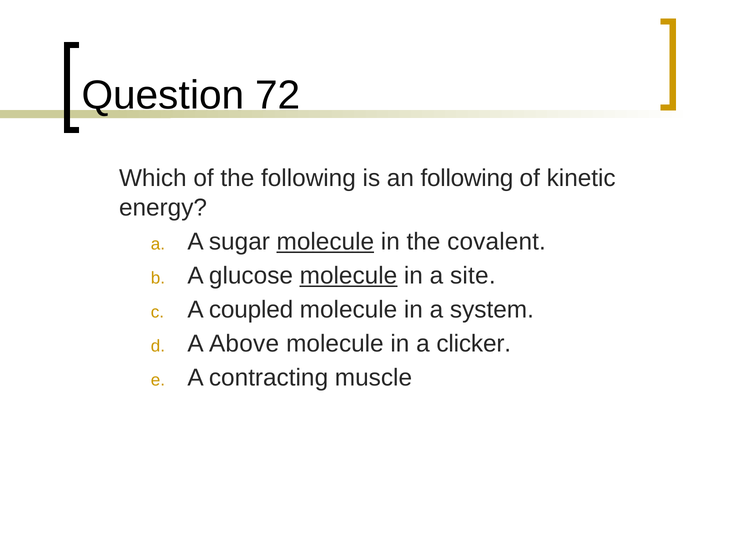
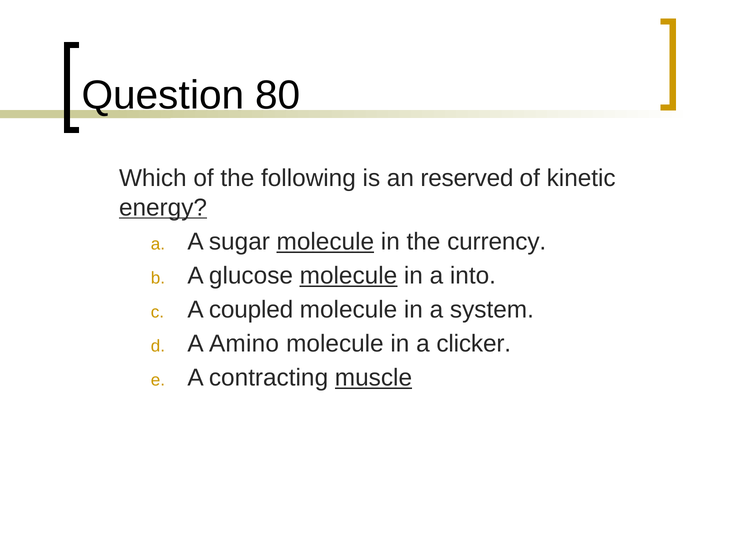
72: 72 -> 80
an following: following -> reserved
energy underline: none -> present
covalent: covalent -> currency
site: site -> into
Above: Above -> Amino
muscle underline: none -> present
